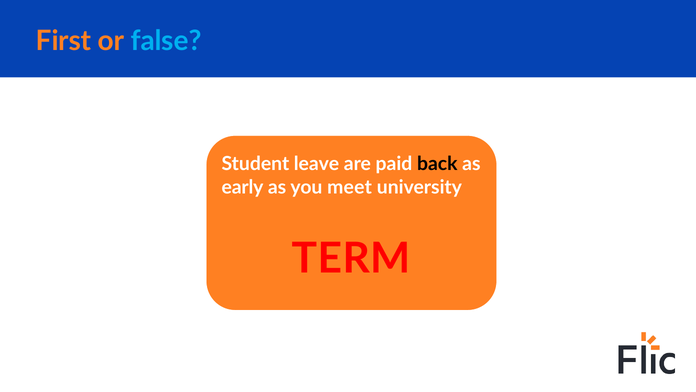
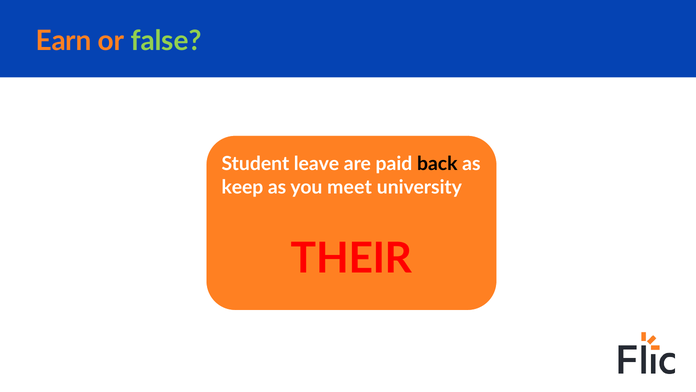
First: First -> Earn
false colour: light blue -> light green
early: early -> keep
TERM: TERM -> THEIR
